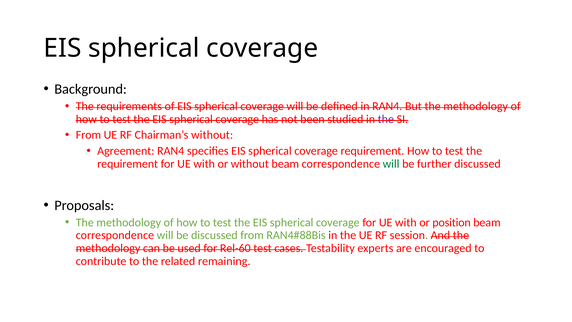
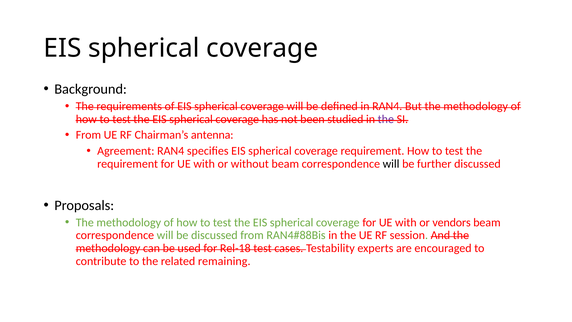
Chairman’s without: without -> antenna
will at (391, 164) colour: green -> black
position: position -> vendors
Rel-60: Rel-60 -> Rel-18
